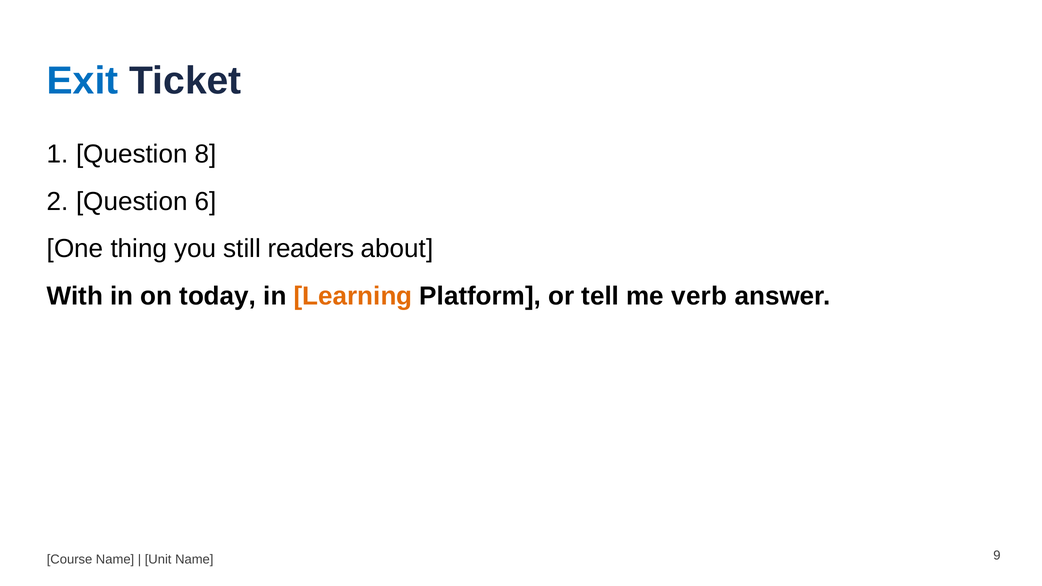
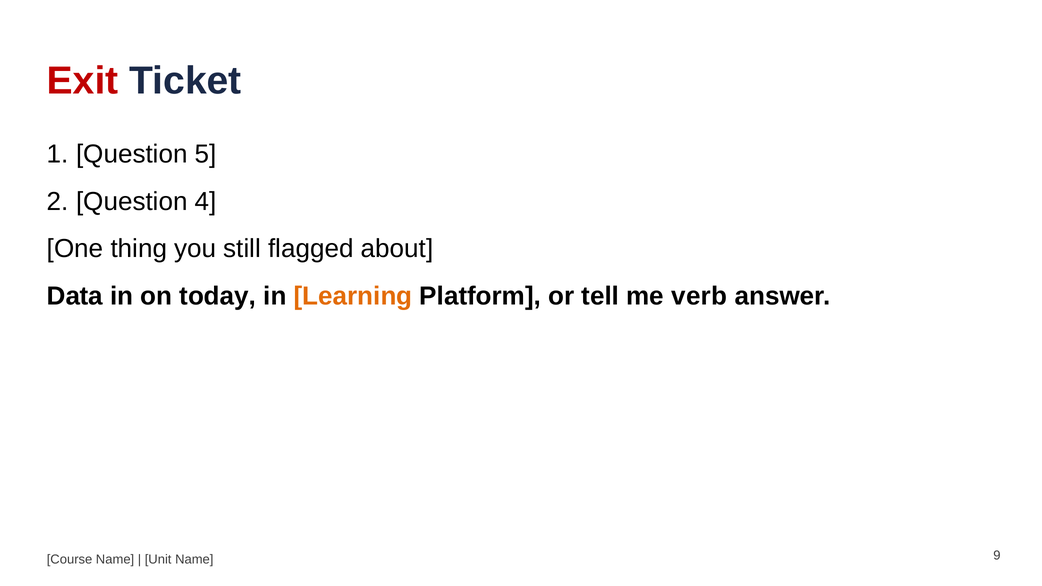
Exit colour: blue -> red
8: 8 -> 5
6: 6 -> 4
readers: readers -> flagged
With: With -> Data
